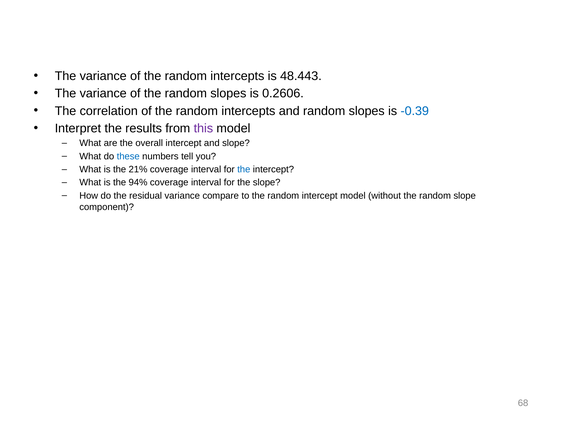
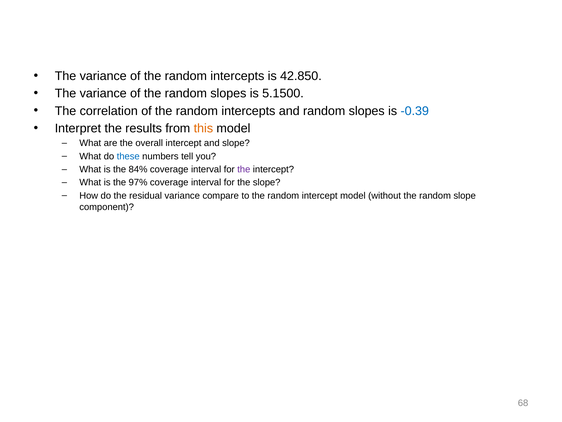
48.443: 48.443 -> 42.850
0.2606: 0.2606 -> 5.1500
this colour: purple -> orange
21%: 21% -> 84%
the at (244, 169) colour: blue -> purple
94%: 94% -> 97%
